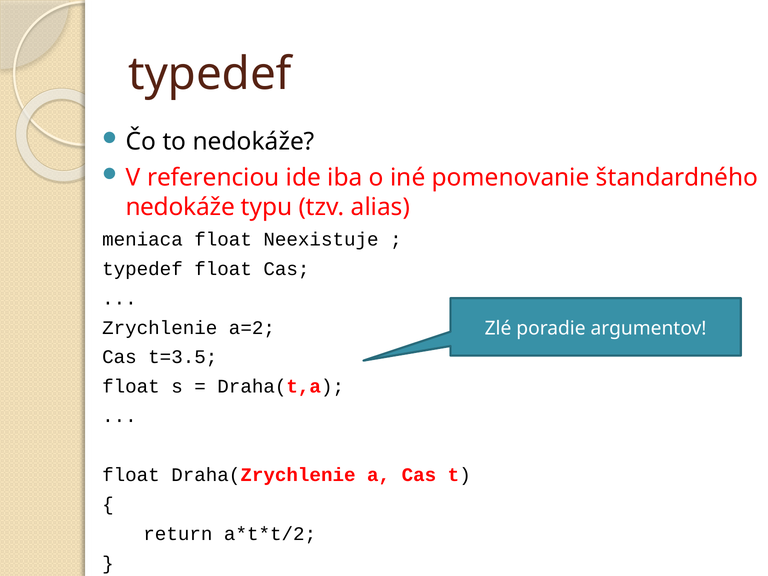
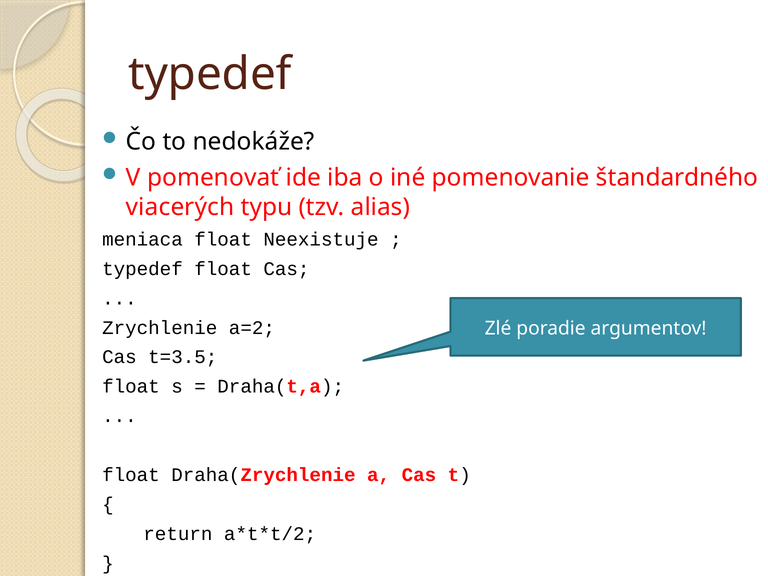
referenciou: referenciou -> pomenovať
nedokáže at (180, 207): nedokáže -> viacerých
